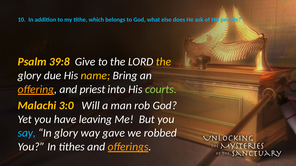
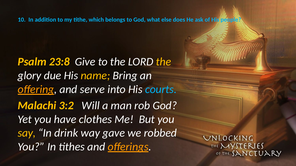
39:8: 39:8 -> 23:8
priest: priest -> serve
courts colour: light green -> light blue
3:0: 3:0 -> 3:2
leaving: leaving -> clothes
say colour: light blue -> yellow
In glory: glory -> drink
